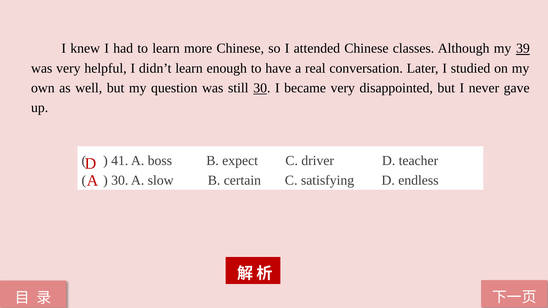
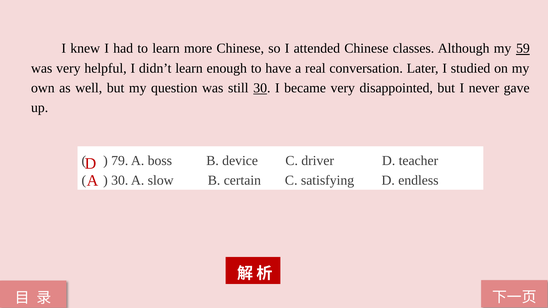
39: 39 -> 59
41: 41 -> 79
expect: expect -> device
